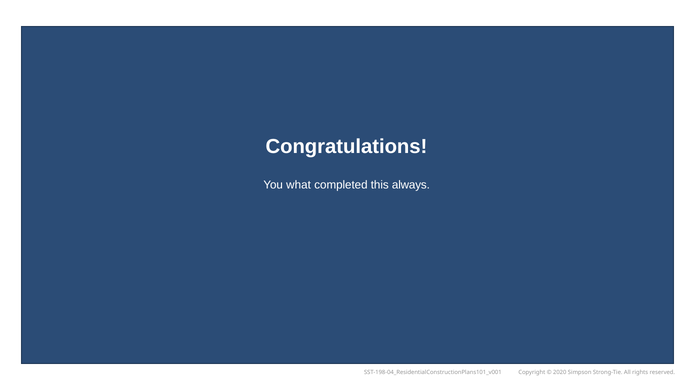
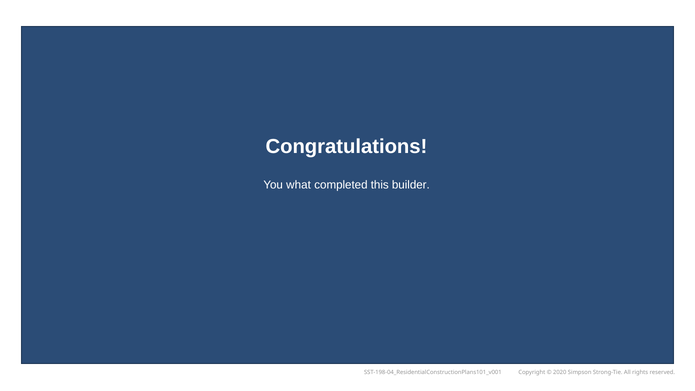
always: always -> builder
